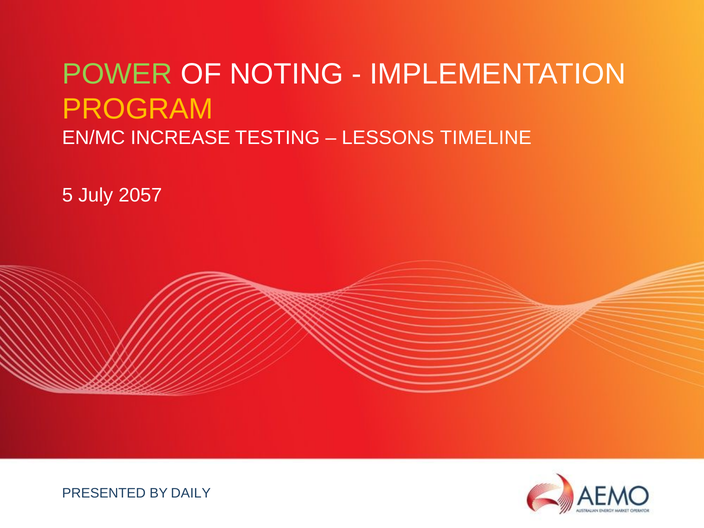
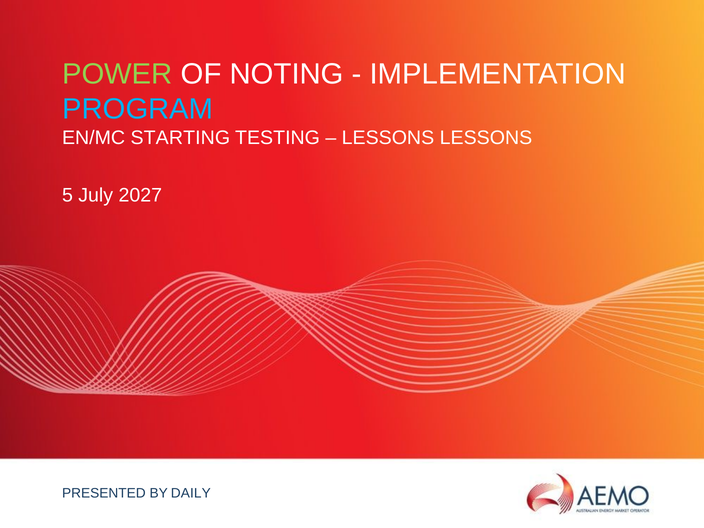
PROGRAM colour: yellow -> light blue
INCREASE: INCREASE -> STARTING
LESSONS TIMELINE: TIMELINE -> LESSONS
2057: 2057 -> 2027
